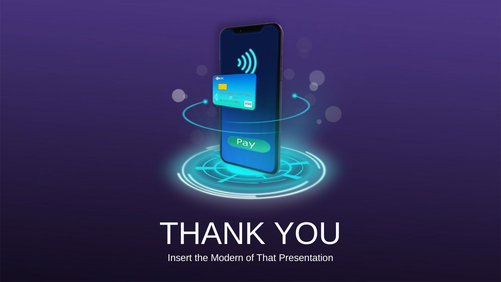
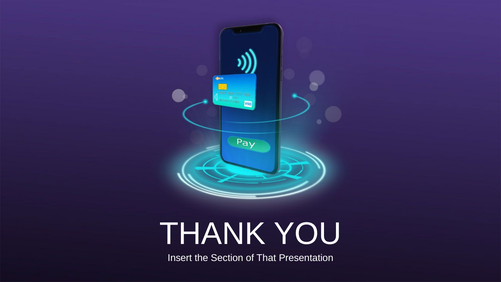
Modern: Modern -> Section
